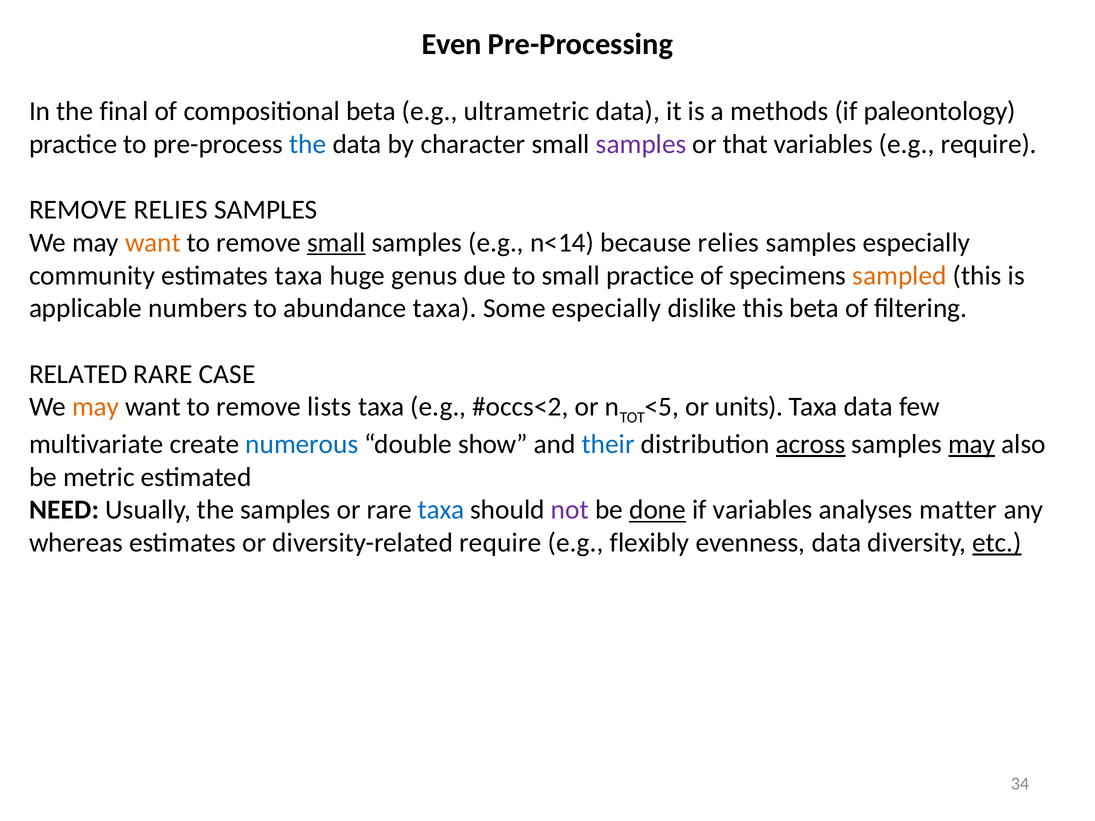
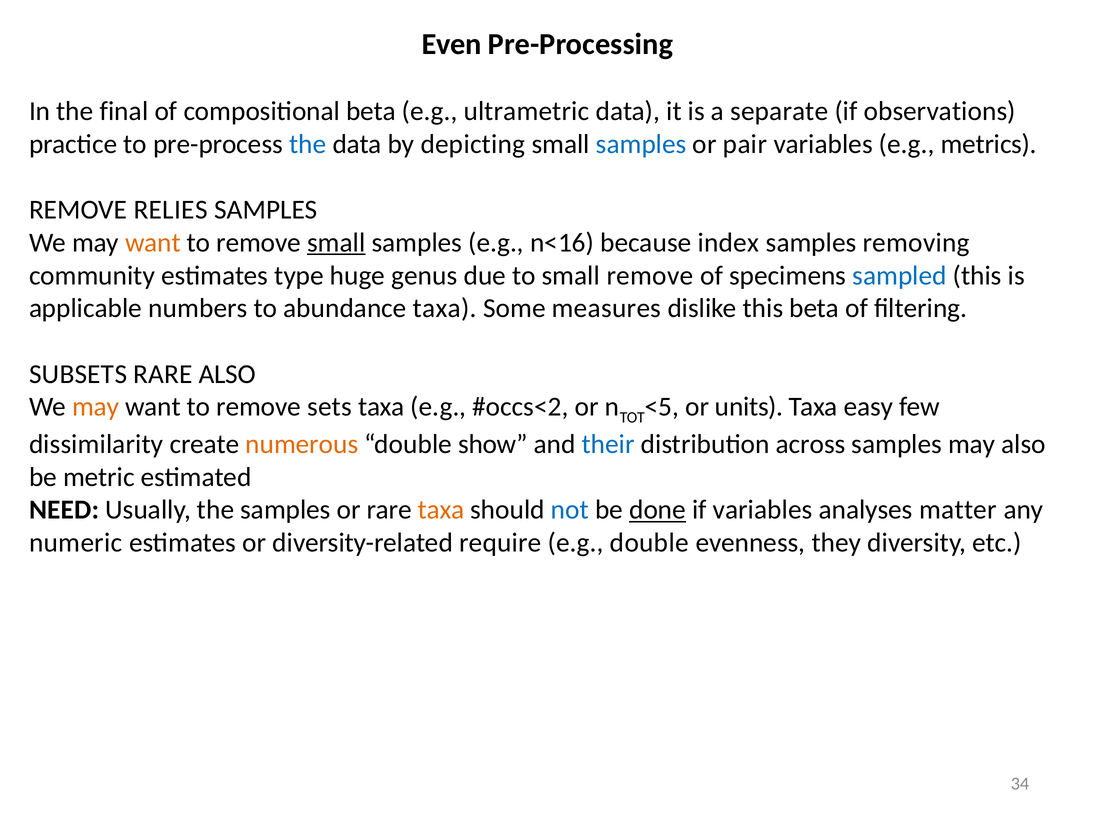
methods: methods -> separate
paleontology: paleontology -> observations
character: character -> depicting
samples at (641, 144) colour: purple -> blue
that: that -> pair
e.g require: require -> metrics
n<14: n<14 -> n<16
because relies: relies -> index
samples especially: especially -> removing
estimates taxa: taxa -> type
small practice: practice -> remove
sampled colour: orange -> blue
Some especially: especially -> measures
RELATED: RELATED -> SUBSETS
RARE CASE: CASE -> ALSO
lists: lists -> sets
Taxa data: data -> easy
multivariate: multivariate -> dissimilarity
numerous colour: blue -> orange
across underline: present -> none
may at (972, 444) underline: present -> none
taxa at (441, 510) colour: blue -> orange
not colour: purple -> blue
whereas: whereas -> numeric
e.g flexibly: flexibly -> double
evenness data: data -> they
etc underline: present -> none
